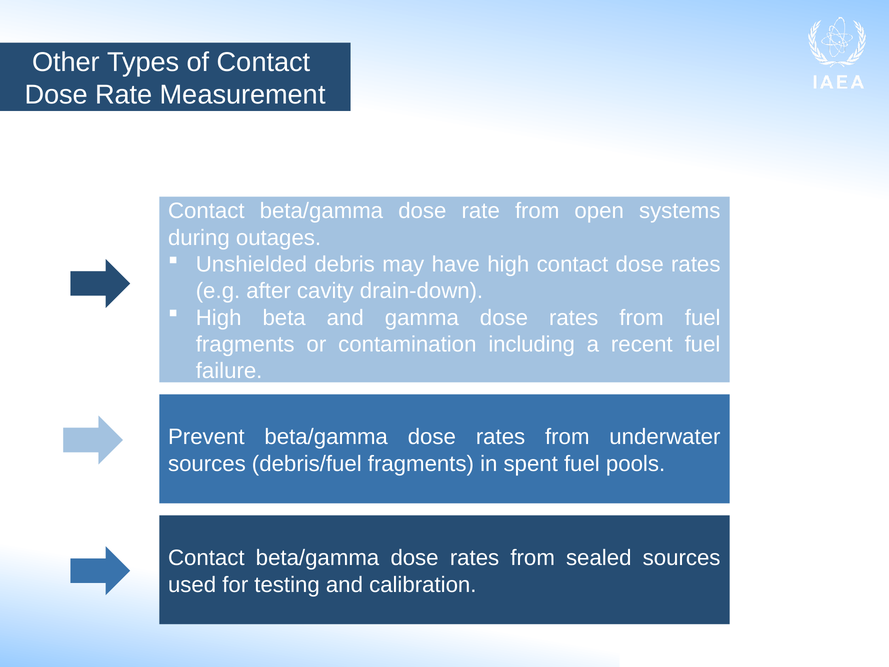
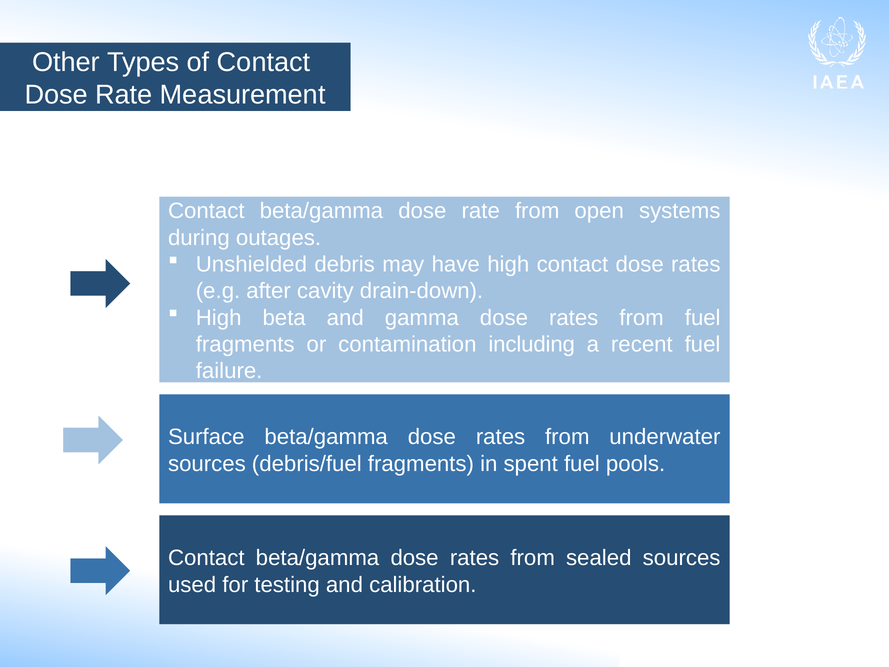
Prevent: Prevent -> Surface
